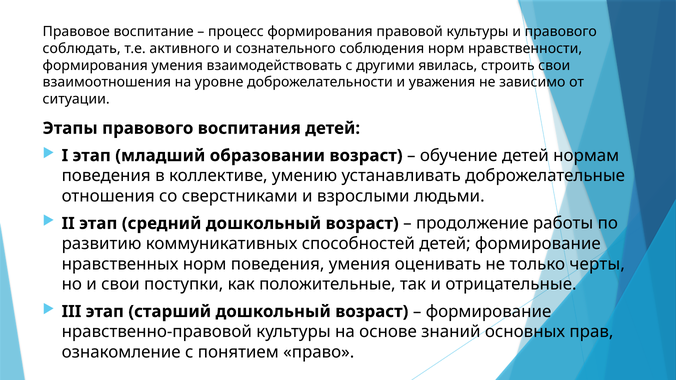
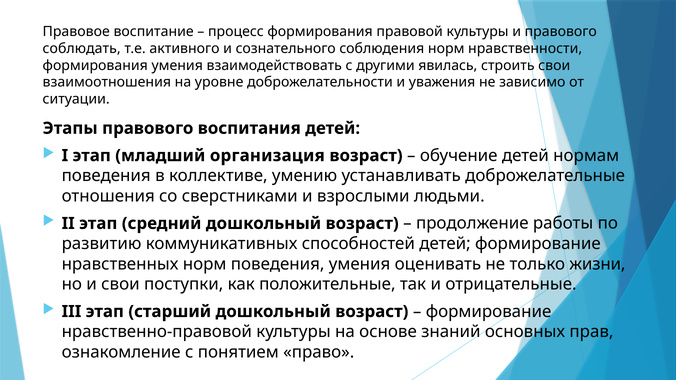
образовании: образовании -> организация
черты: черты -> жизни
